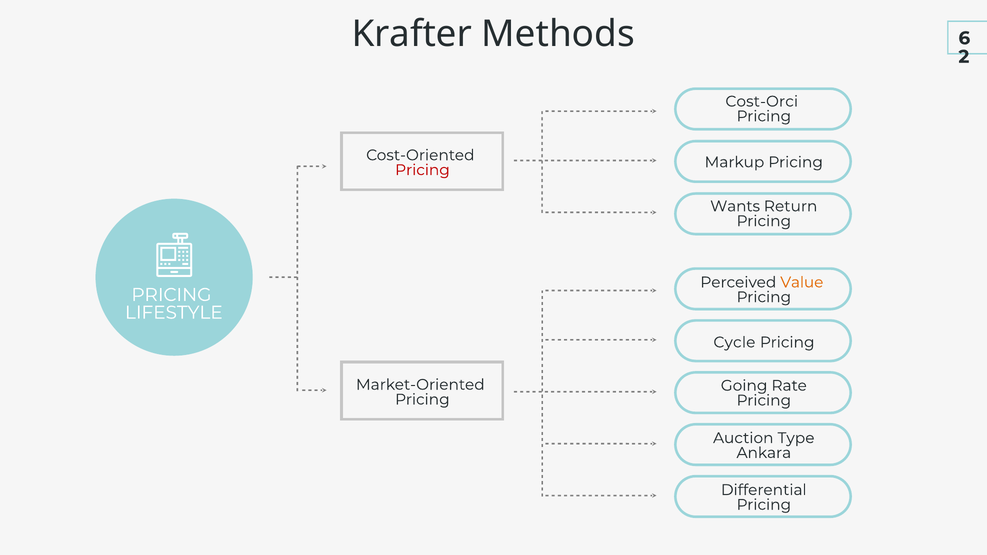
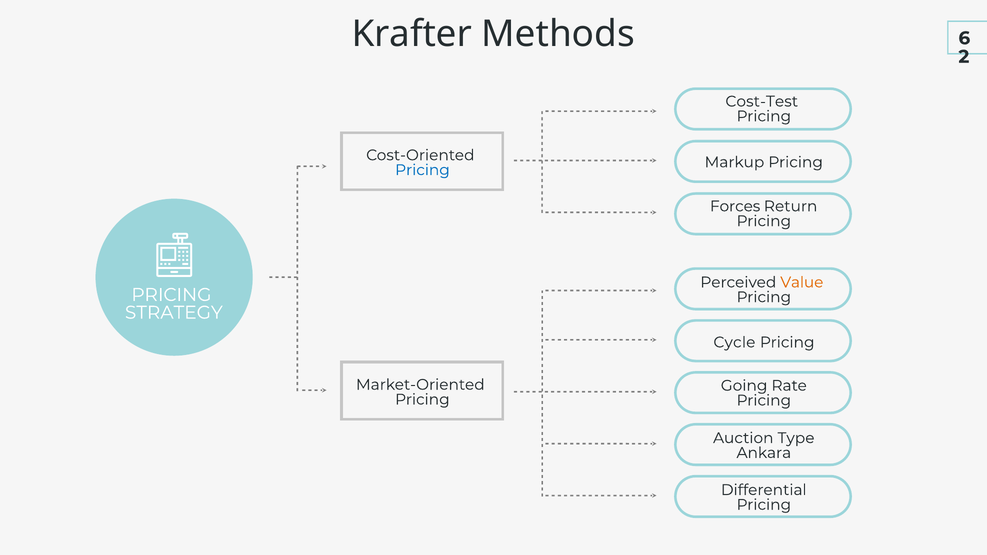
Cost-Orci: Cost-Orci -> Cost-Test
Pricing at (422, 170) colour: red -> blue
Wants: Wants -> Forces
LIFESTYLE: LIFESTYLE -> STRATEGY
